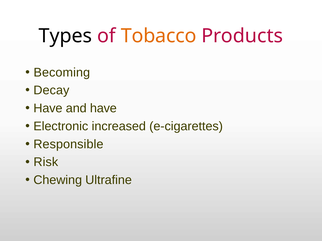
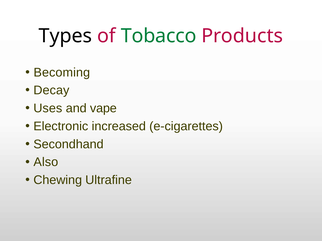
Tobacco colour: orange -> green
Have at (48, 109): Have -> Uses
and have: have -> vape
Responsible: Responsible -> Secondhand
Risk: Risk -> Also
